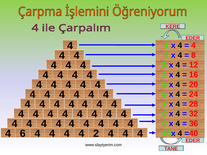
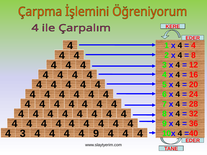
6 at (23, 134): 6 -> 3
2 at (96, 134): 2 -> 9
